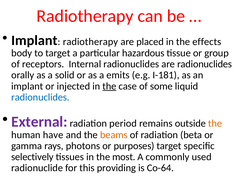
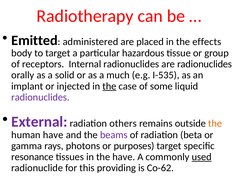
Implant at (34, 40): Implant -> Emitted
radiotherapy at (90, 42): radiotherapy -> administered
emits: emits -> much
I-181: I-181 -> I-535
radionuclides at (40, 97) colour: blue -> purple
period: period -> others
beams colour: orange -> purple
selectively: selectively -> resonance
the most: most -> have
used underline: none -> present
Co-64: Co-64 -> Co-62
